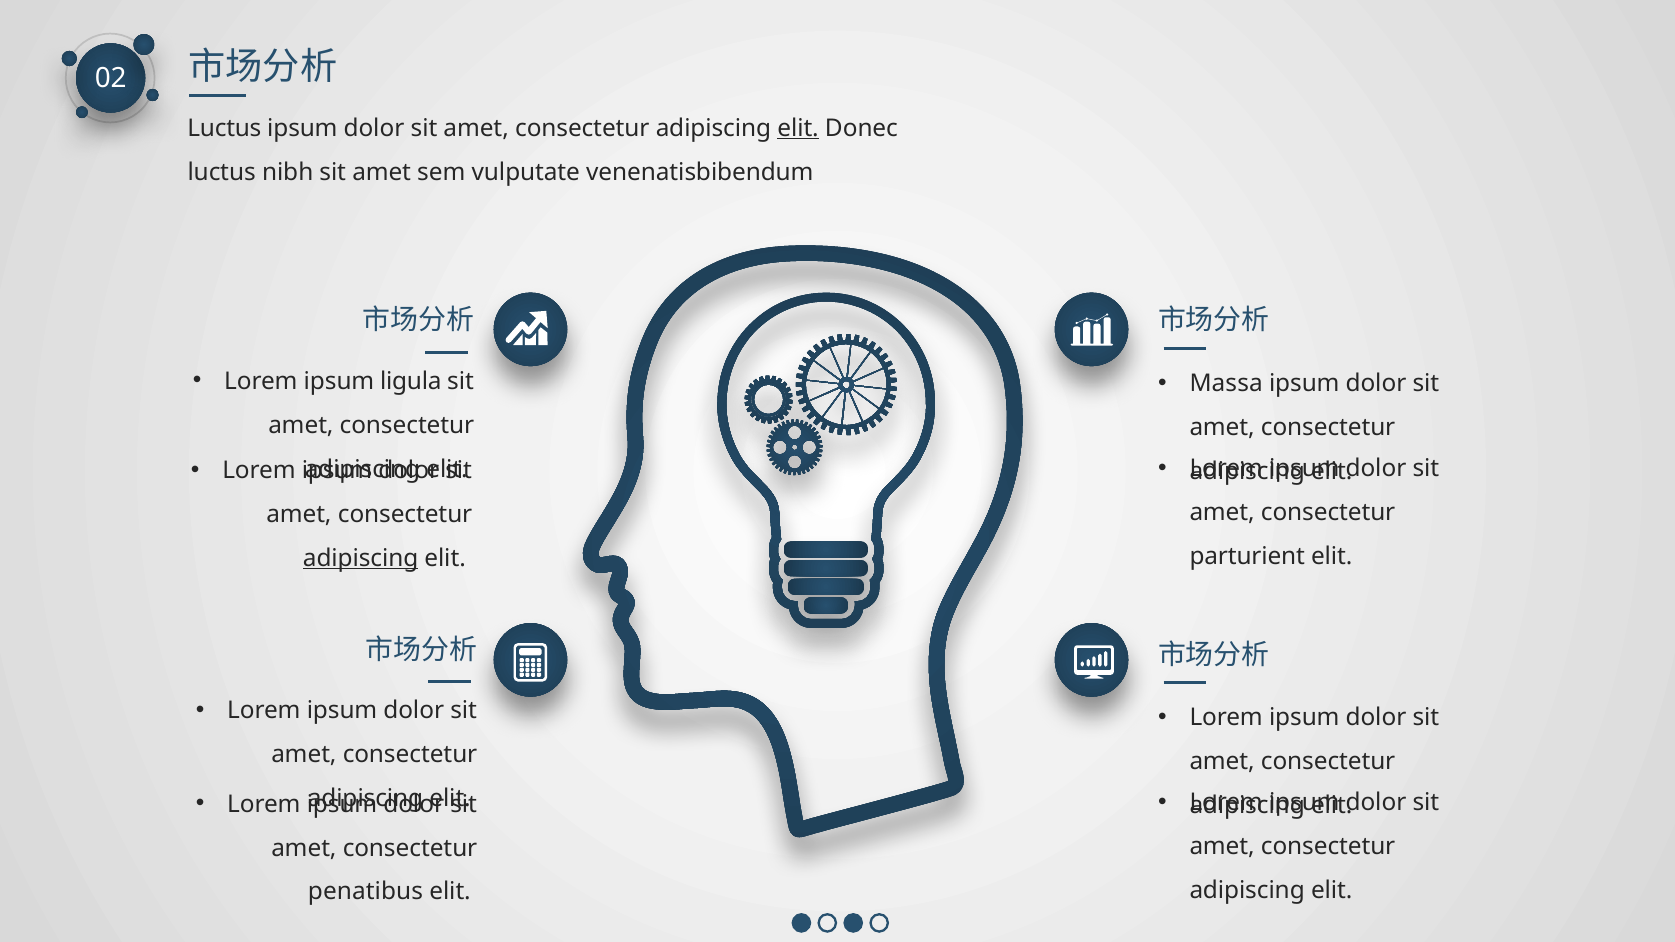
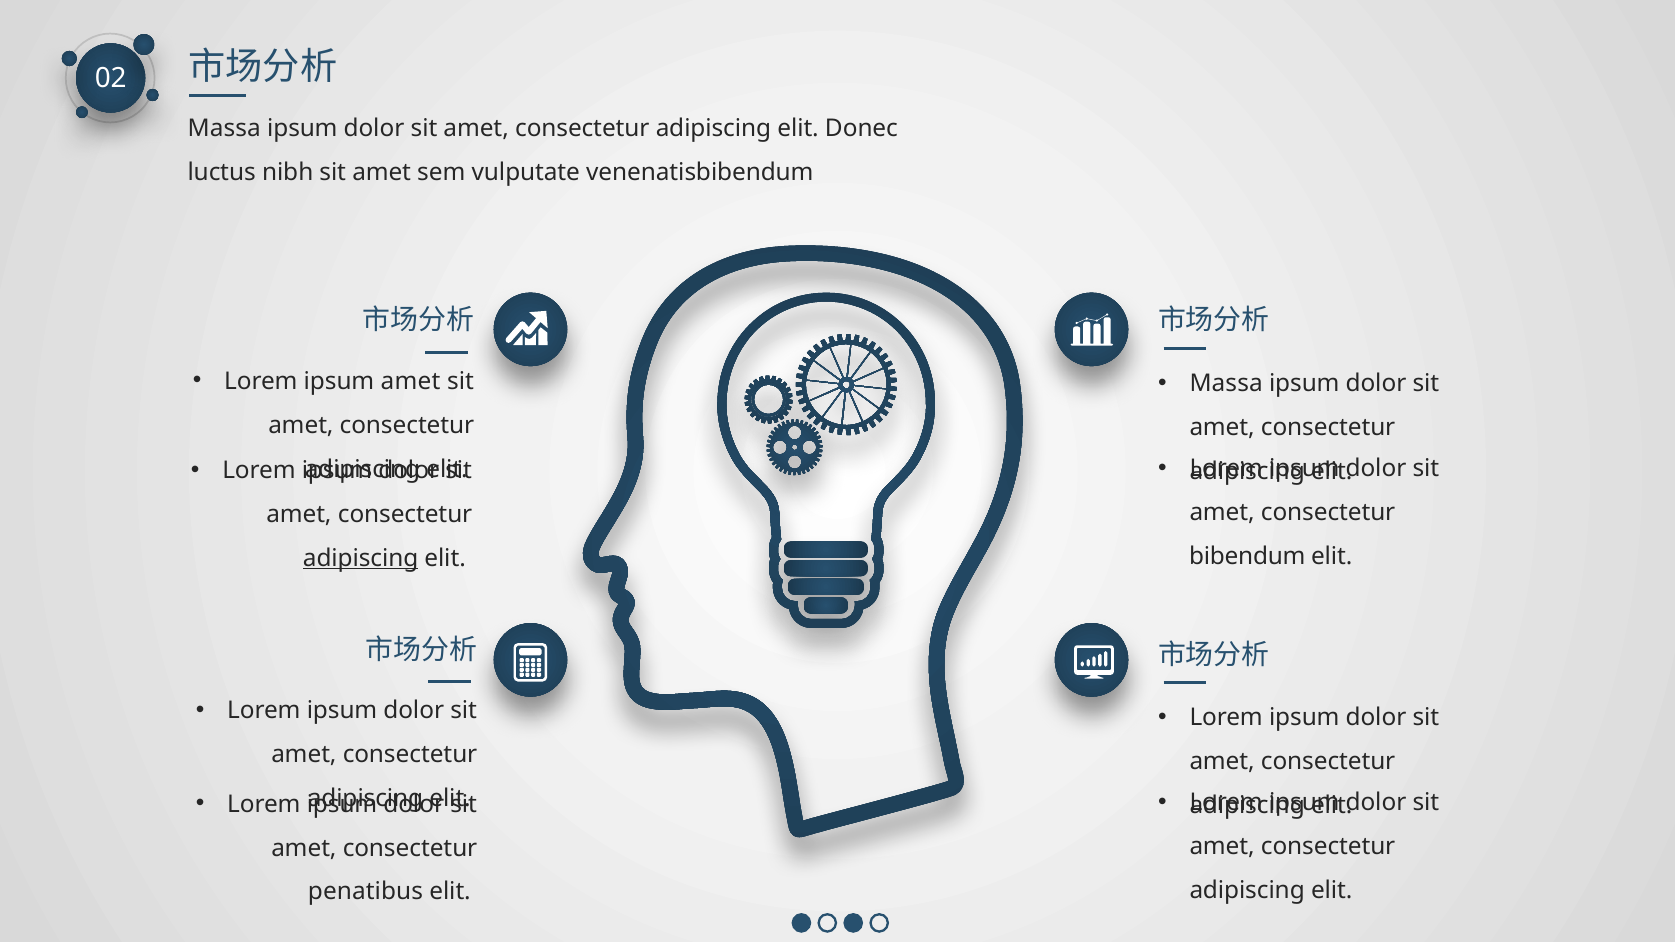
Luctus at (224, 128): Luctus -> Massa
elit at (798, 128) underline: present -> none
ipsum ligula: ligula -> amet
parturient: parturient -> bibendum
